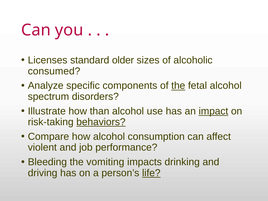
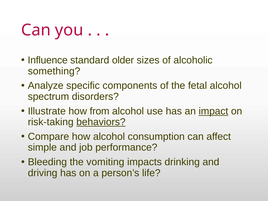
Licenses: Licenses -> Influence
consumed: consumed -> something
the at (178, 86) underline: present -> none
than: than -> from
violent: violent -> simple
life underline: present -> none
